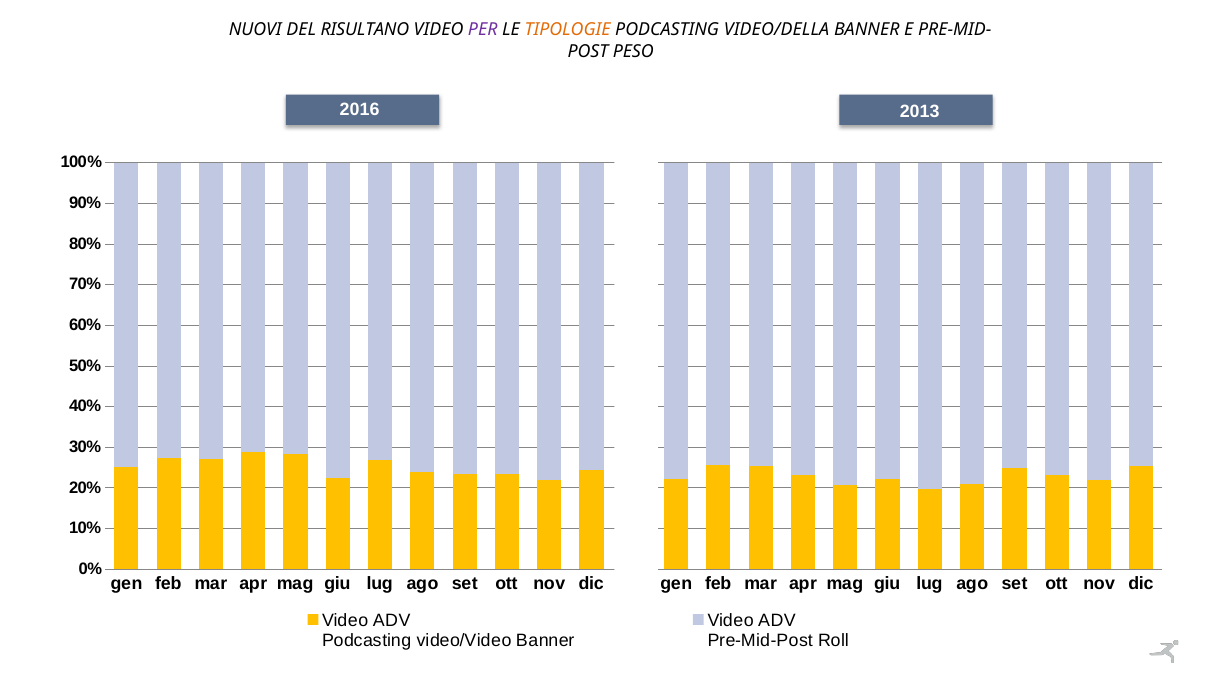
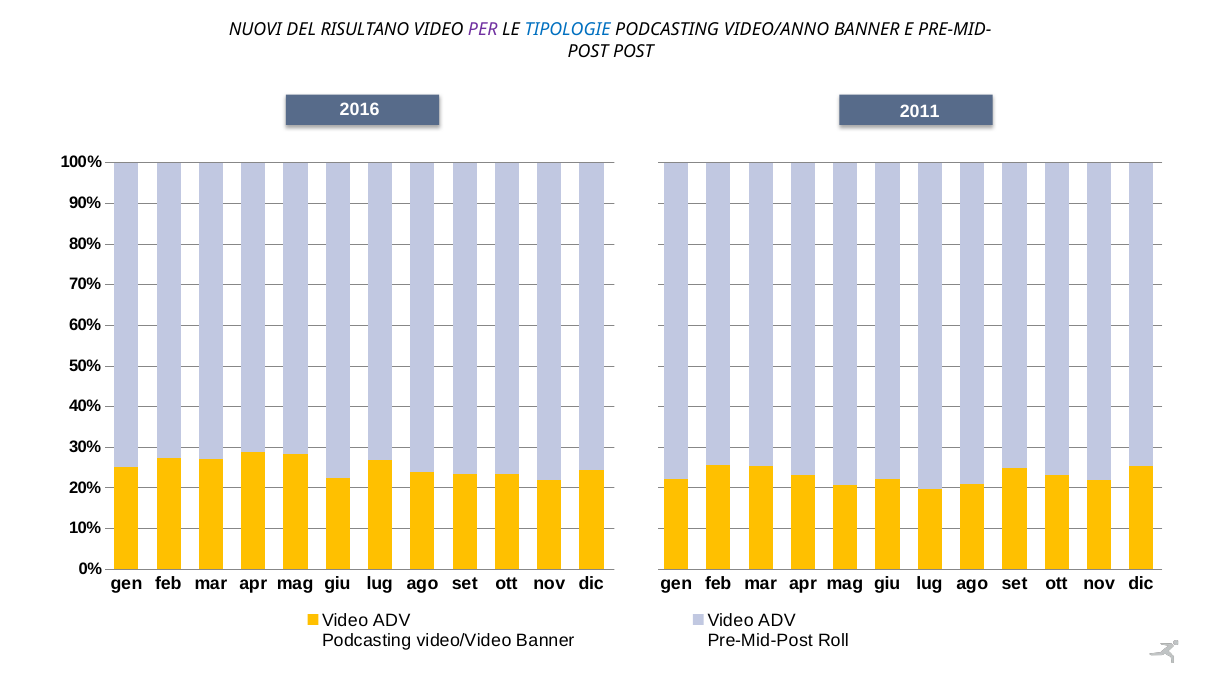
TIPOLOGIE colour: orange -> blue
VIDEO/DELLA: VIDEO/DELLA -> VIDEO/ANNO
PESO at (633, 51): PESO -> POST
2013: 2013 -> 2011
